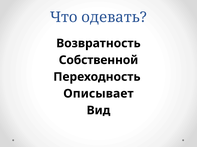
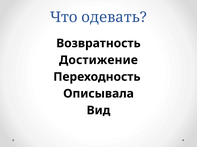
Собственной: Собственной -> Достижение
Описывает: Описывает -> Описывала
